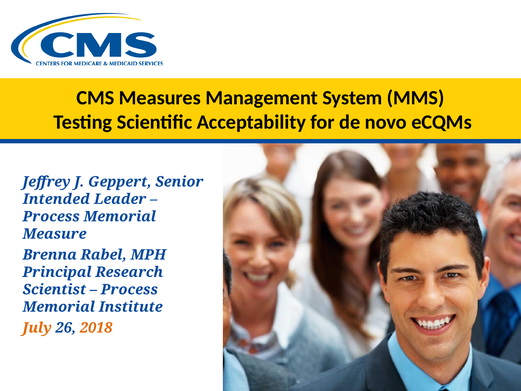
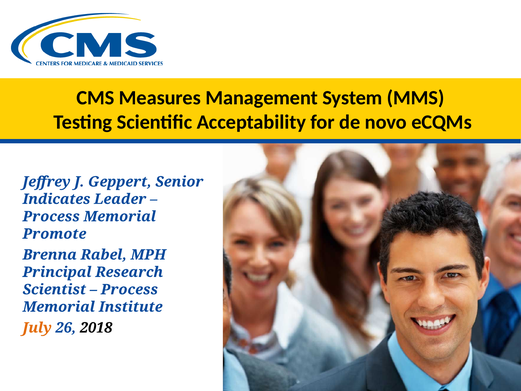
Intended: Intended -> Indicates
Measure: Measure -> Promote
2018 colour: orange -> black
